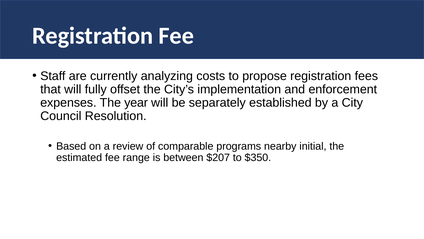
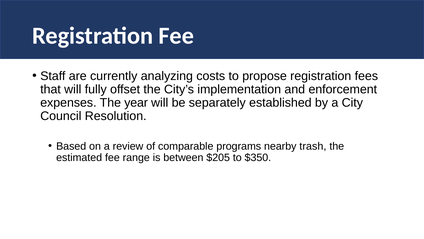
initial: initial -> trash
$207: $207 -> $205
